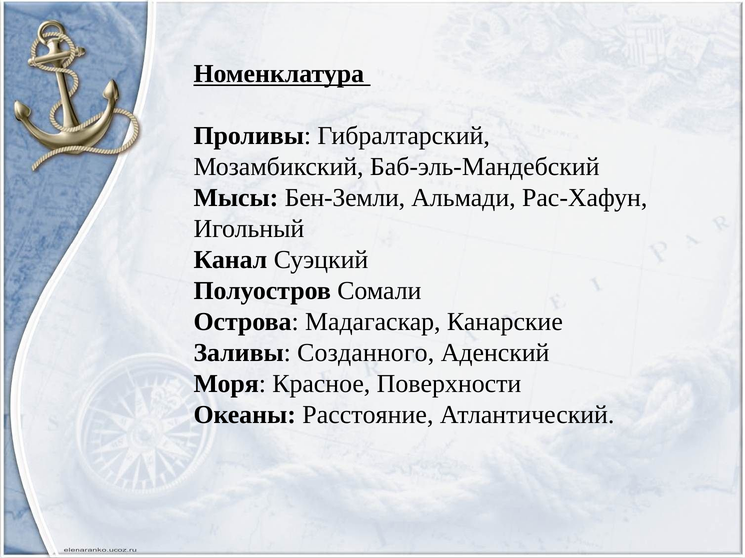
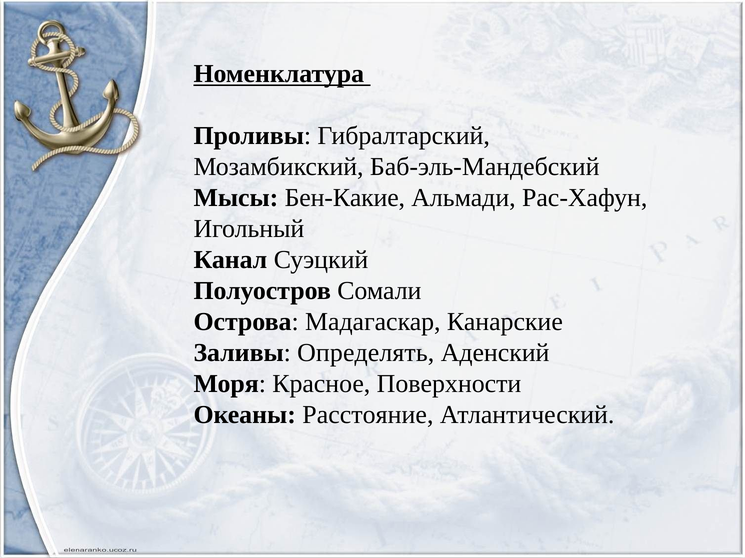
Бен-Земли: Бен-Земли -> Бен-Какие
Созданного: Созданного -> Определять
